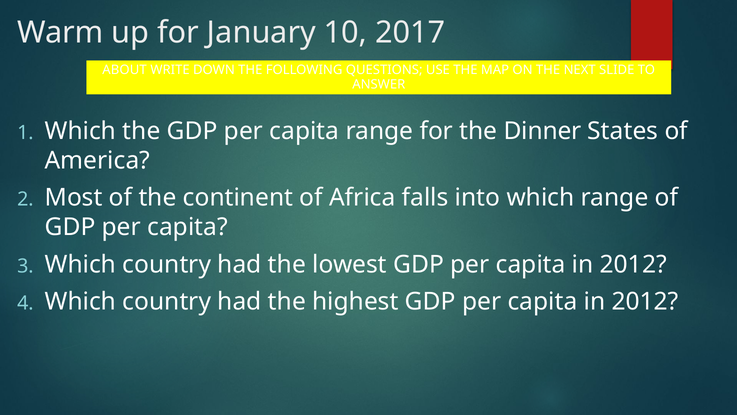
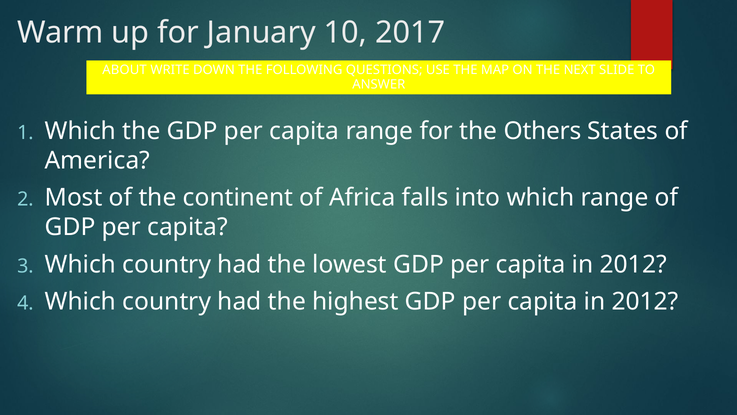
Dinner: Dinner -> Others
